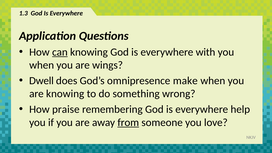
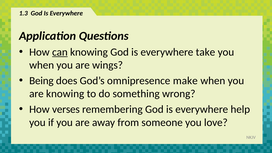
with: with -> take
Dwell: Dwell -> Being
praise: praise -> verses
from underline: present -> none
